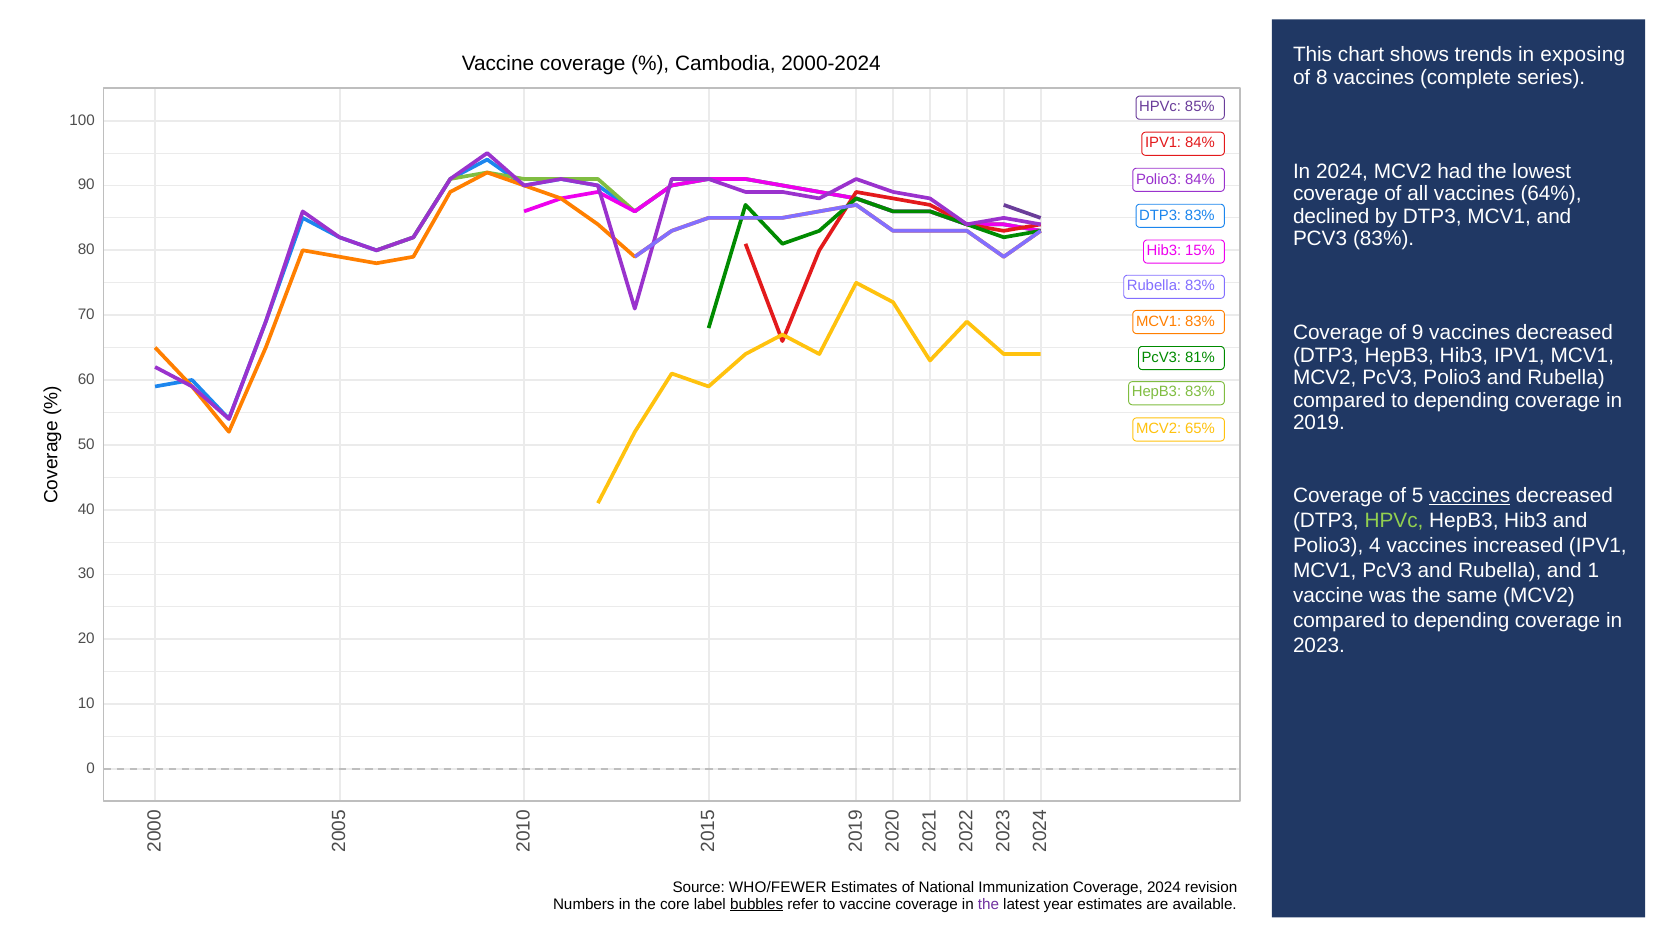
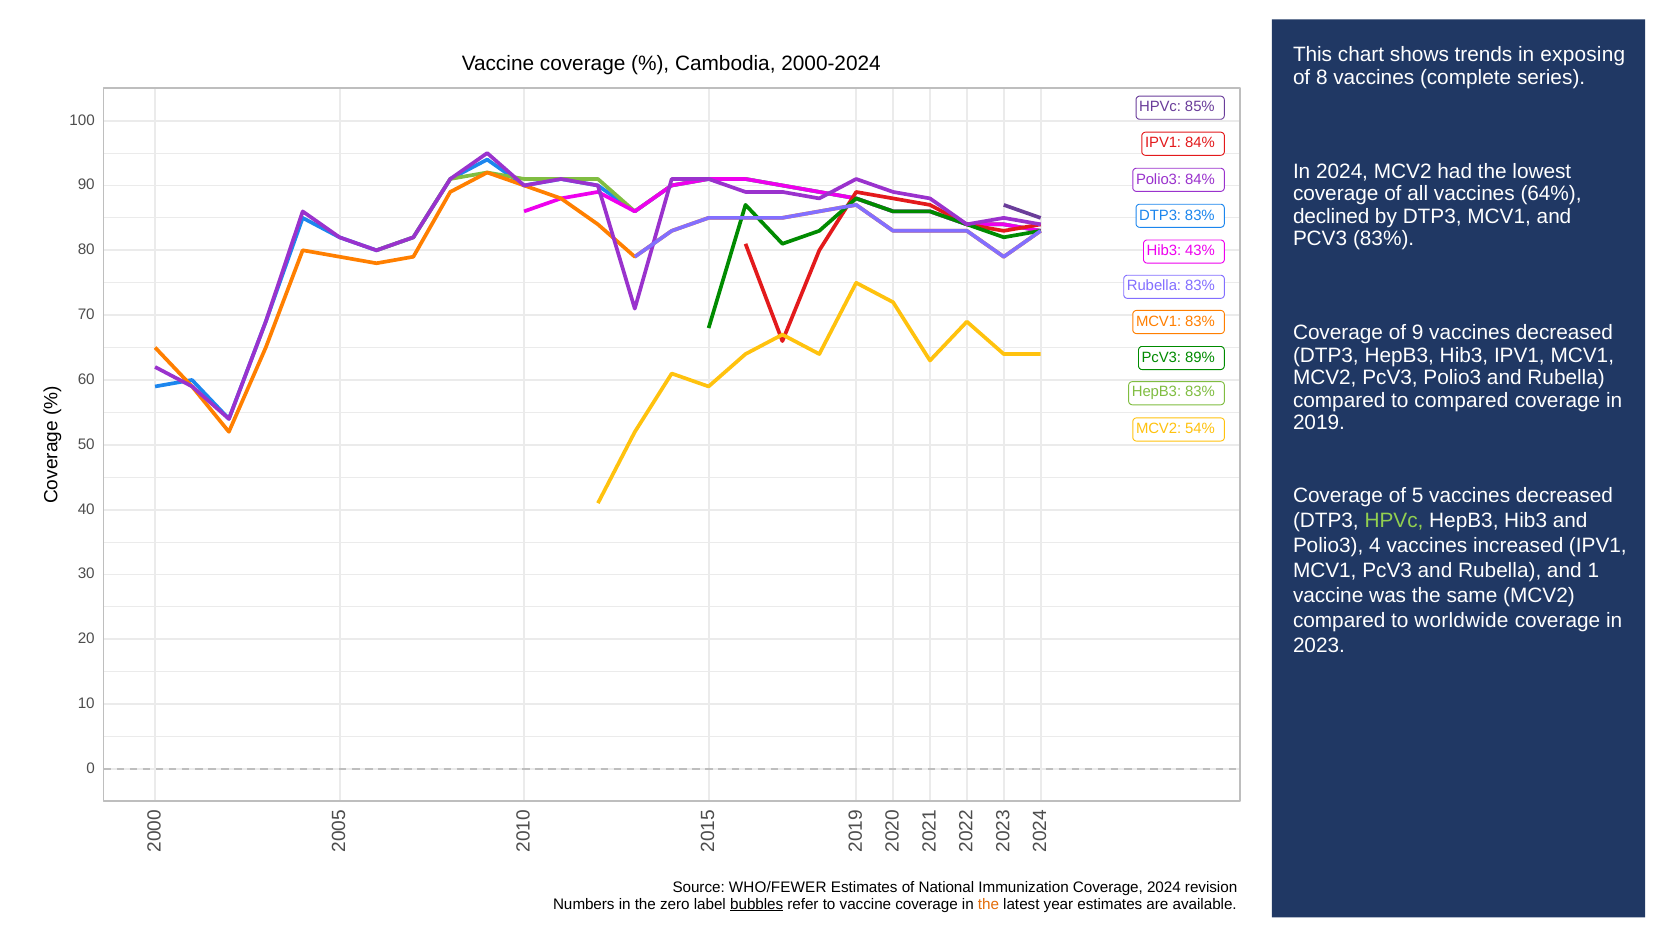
15%: 15% -> 43%
81%: 81% -> 89%
depending at (1462, 400): depending -> compared
65%: 65% -> 54%
vaccines at (1470, 495) underline: present -> none
depending at (1462, 620): depending -> worldwide
core: core -> zero
the at (989, 904) colour: purple -> orange
